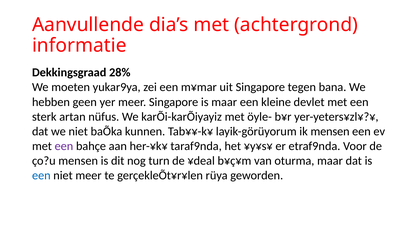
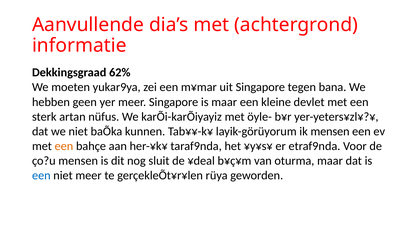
28%: 28% -> 62%
een at (64, 146) colour: purple -> orange
turn: turn -> sluit
